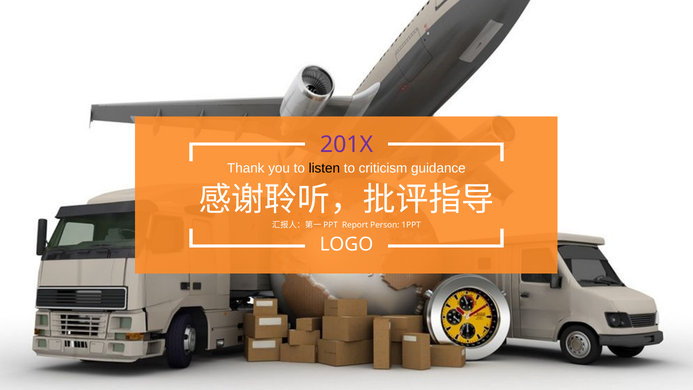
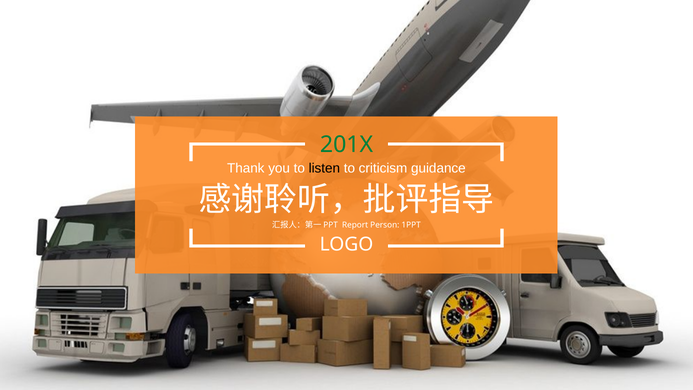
201X colour: purple -> green
